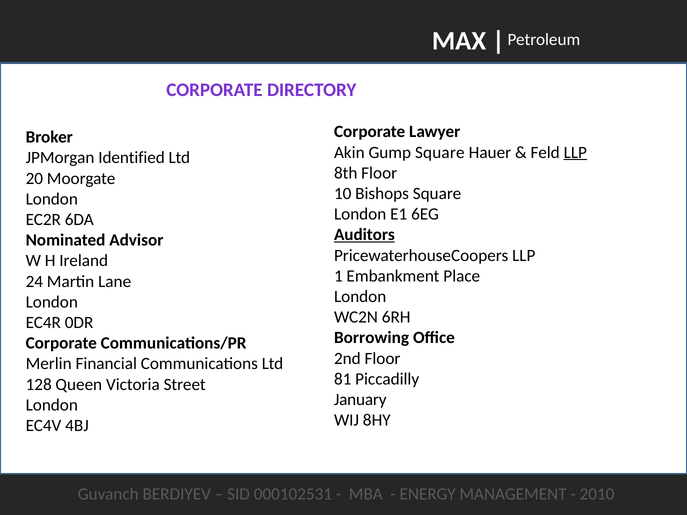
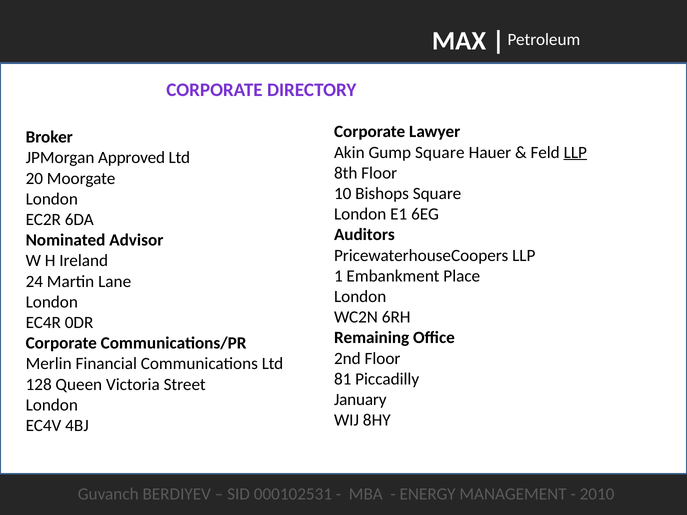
Identified: Identified -> Approved
Auditors underline: present -> none
Borrowing: Borrowing -> Remaining
